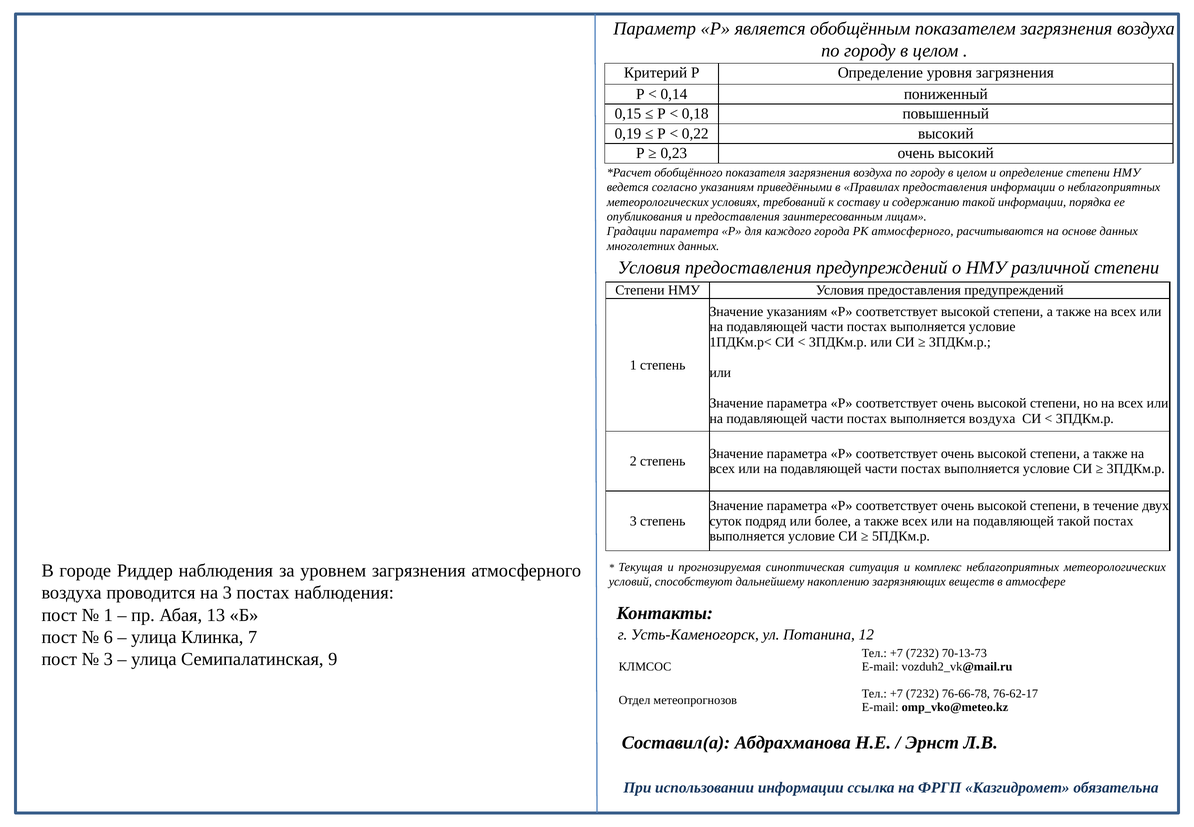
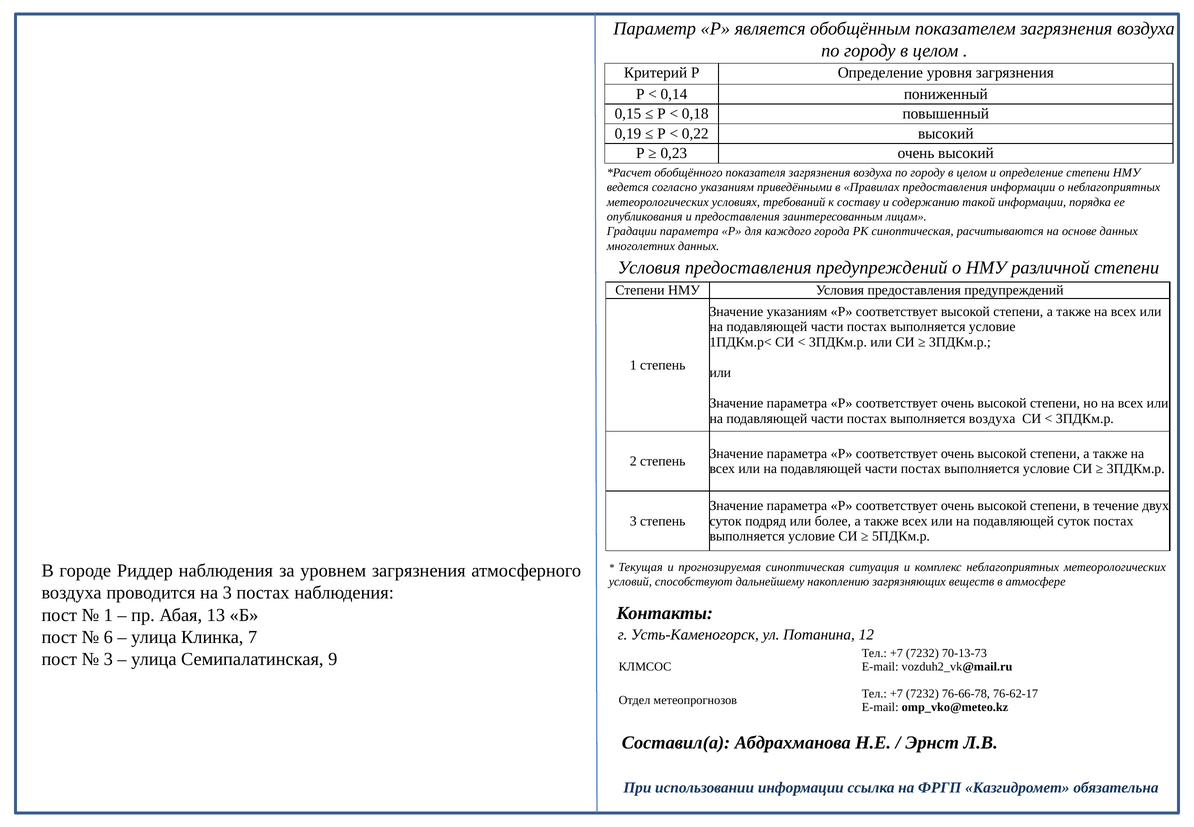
РК атмосферного: атмосферного -> синоптическая
подавляющей такой: такой -> суток
